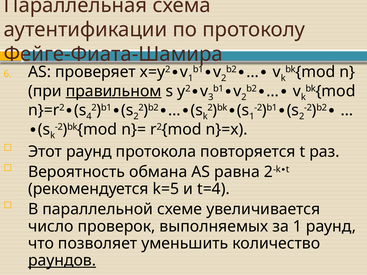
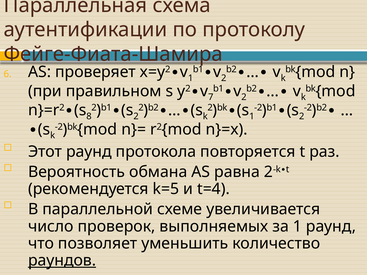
3: 3 -> 7
правильном underline: present -> none
4: 4 -> 8
